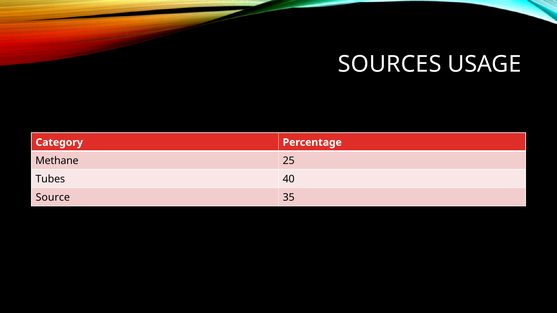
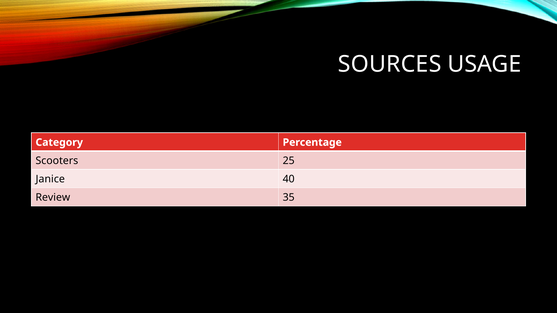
Methane: Methane -> Scooters
Tubes: Tubes -> Janice
Source: Source -> Review
